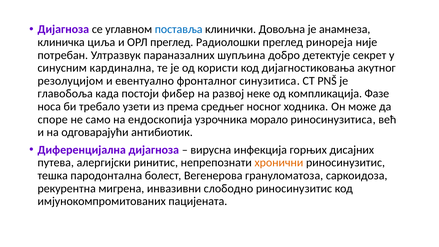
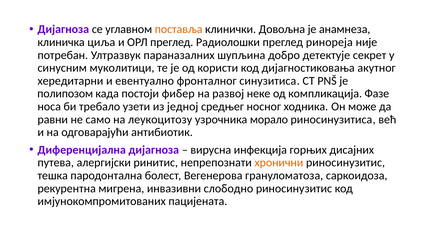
поставља colour: blue -> orange
кардинална: кардинална -> муколитици
резолуцијом: резолуцијом -> хередитарни
главобоља: главобоља -> полипозом
према: према -> једној
споре: споре -> равни
ендоскопија: ендоскопија -> леукоцитозу
